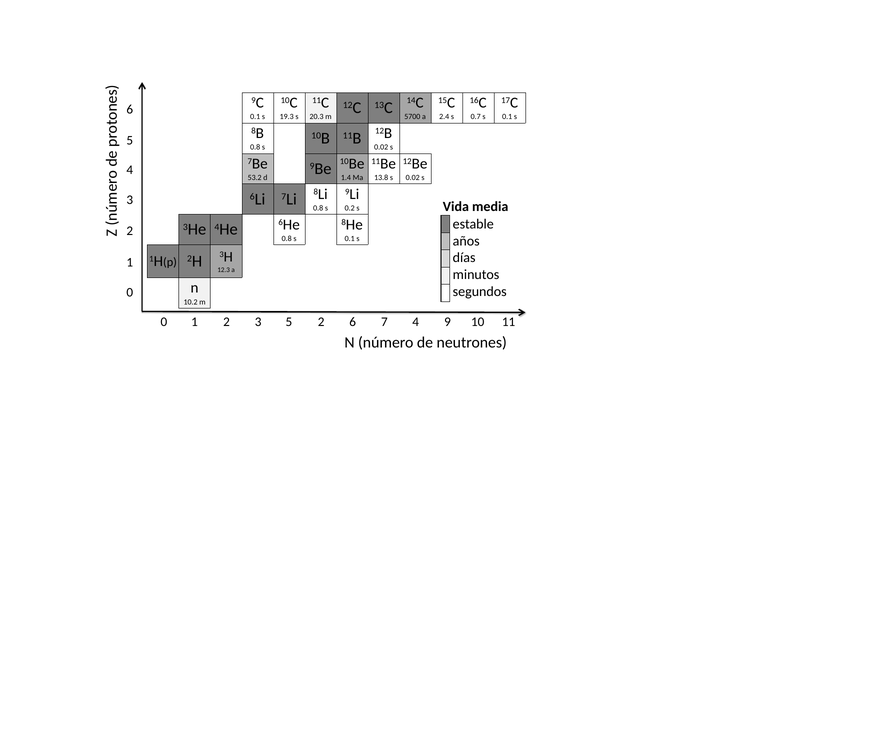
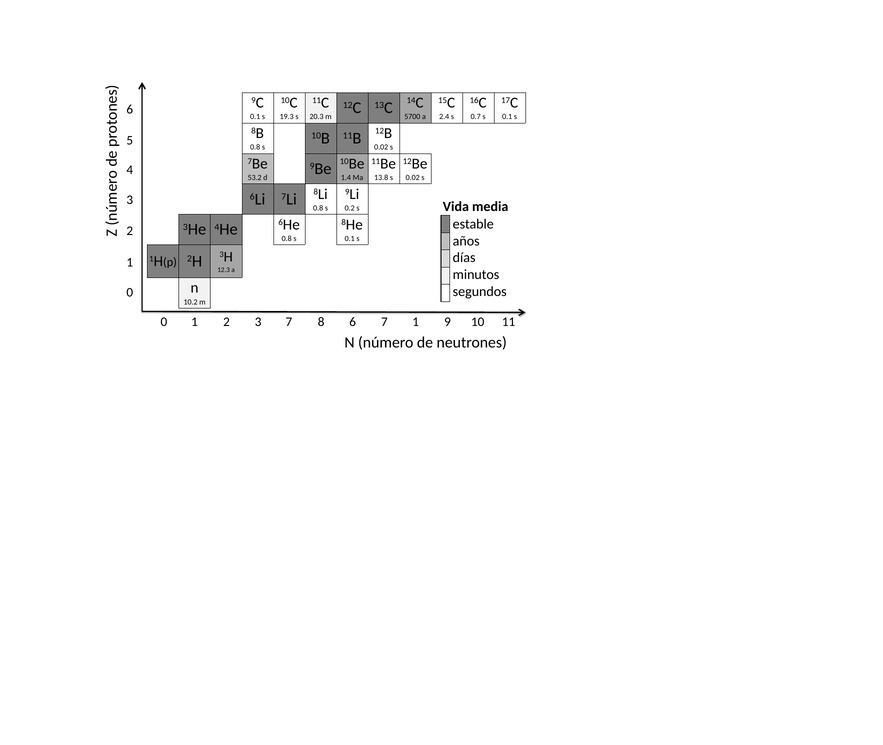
2 5: 5 -> 7
3 2: 2 -> 8
4 at (416, 322): 4 -> 1
